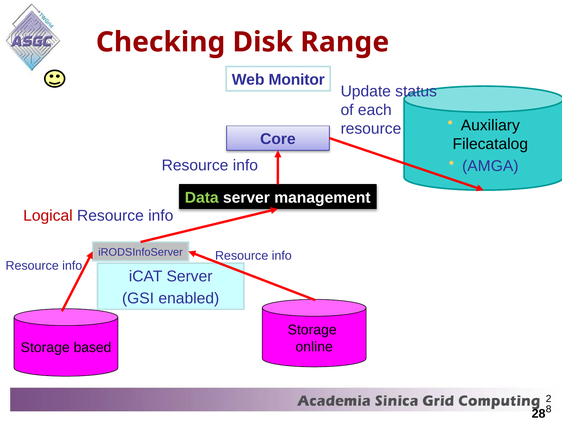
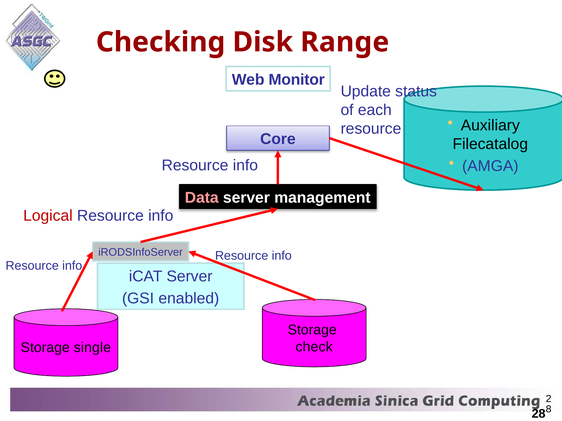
Data colour: light green -> pink
online: online -> check
based: based -> single
